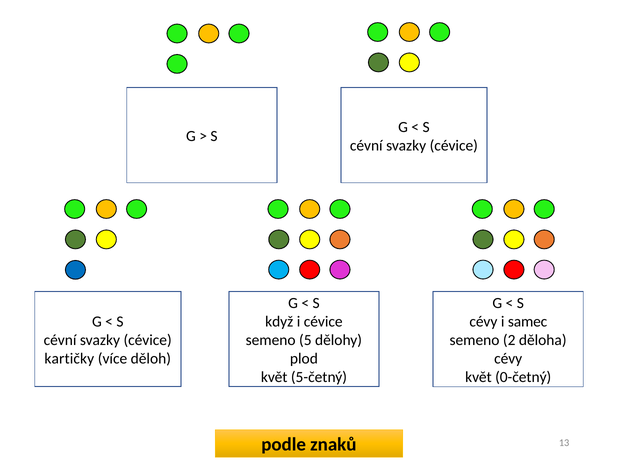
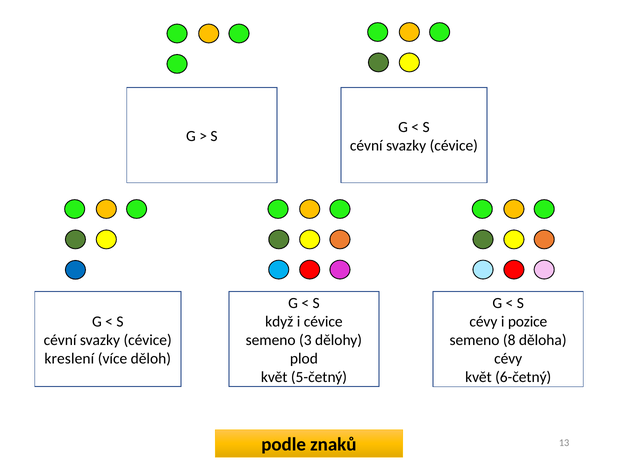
samec: samec -> pozice
5: 5 -> 3
2: 2 -> 8
kartičky: kartičky -> kreslení
0-četný: 0-četný -> 6-četný
